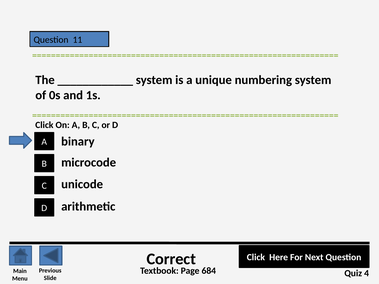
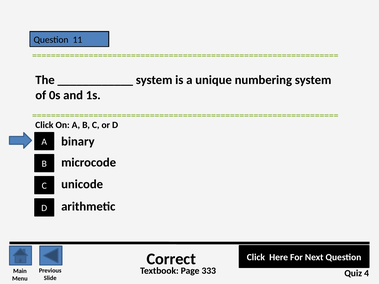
684: 684 -> 333
